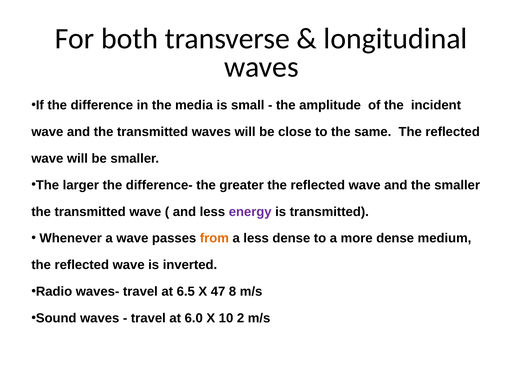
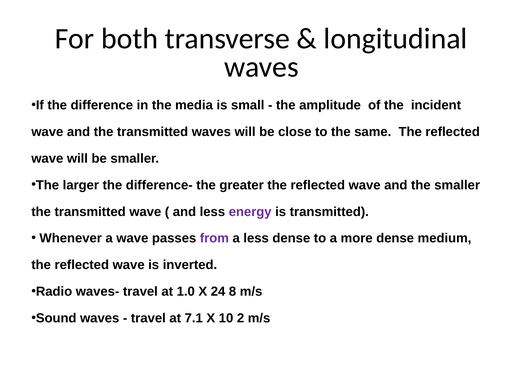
from colour: orange -> purple
6.5: 6.5 -> 1.0
47: 47 -> 24
6.0: 6.0 -> 7.1
